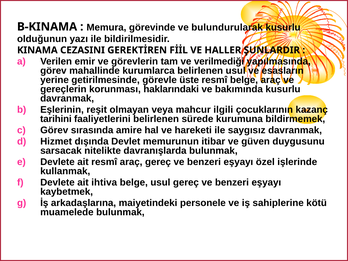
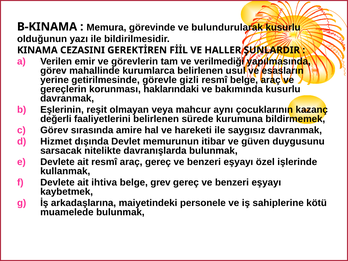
üste: üste -> gizli
ilgili: ilgili -> aynı
tarihini: tarihini -> değerli
belge usul: usul -> grev
